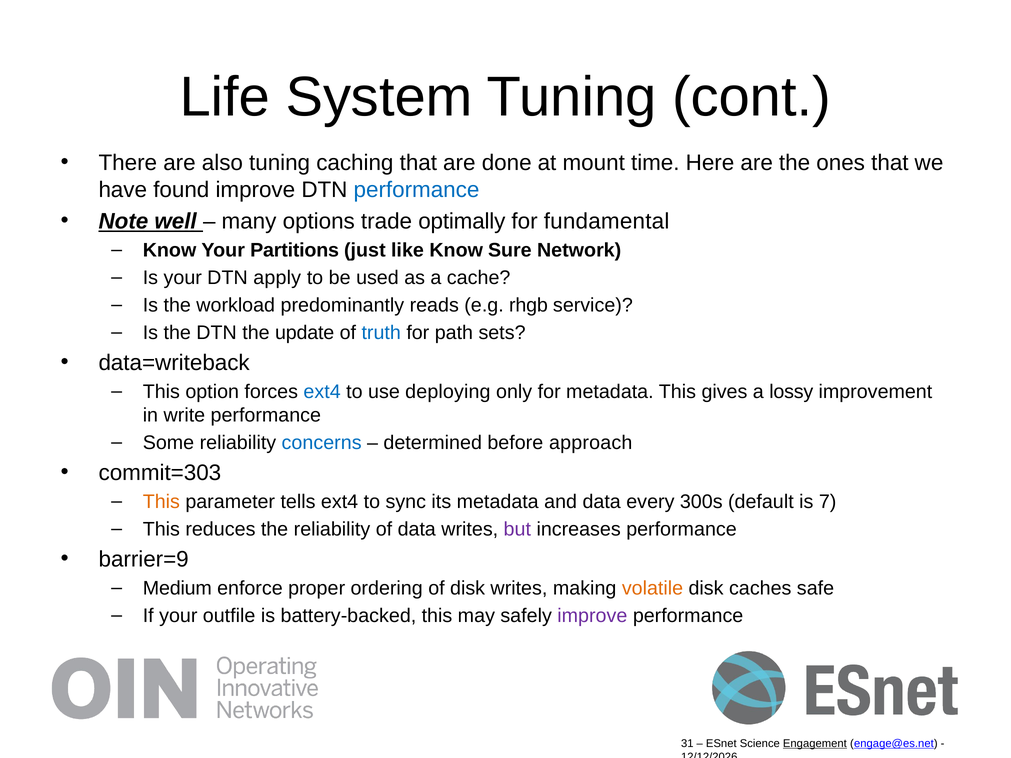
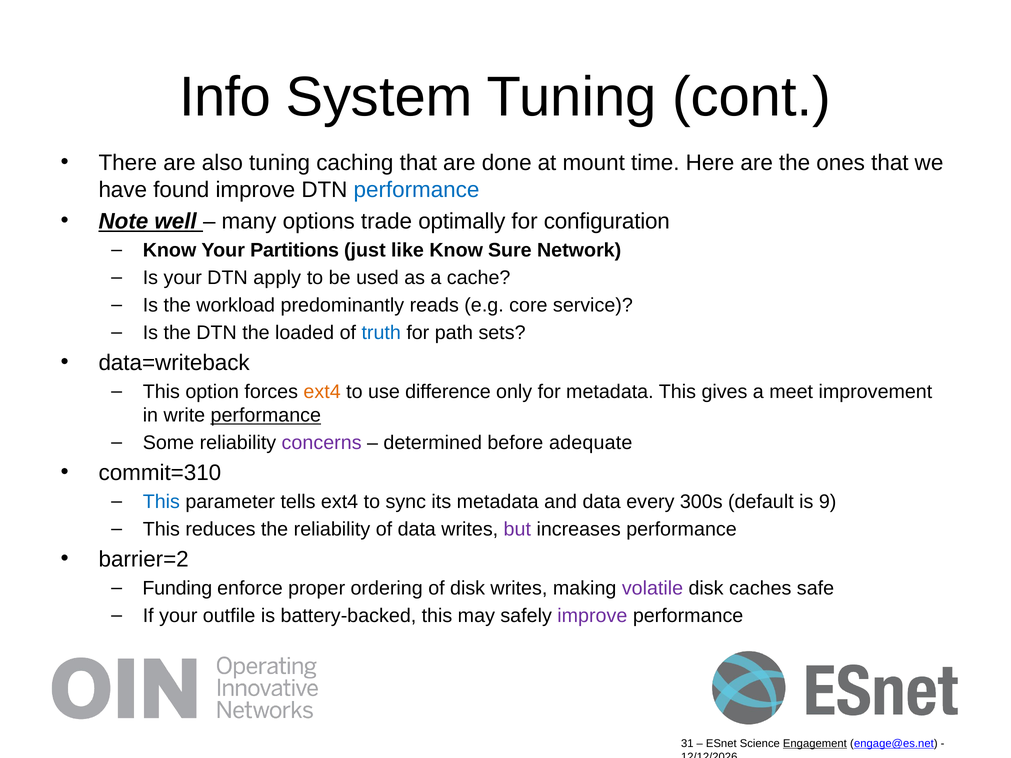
Life: Life -> Info
fundamental: fundamental -> configuration
rhgb: rhgb -> core
update: update -> loaded
ext4 at (322, 392) colour: blue -> orange
deploying: deploying -> difference
lossy: lossy -> meet
performance at (266, 416) underline: none -> present
concerns colour: blue -> purple
approach: approach -> adequate
commit=303: commit=303 -> commit=310
This at (161, 502) colour: orange -> blue
7: 7 -> 9
barrier=9: barrier=9 -> barrier=2
Medium: Medium -> Funding
volatile colour: orange -> purple
